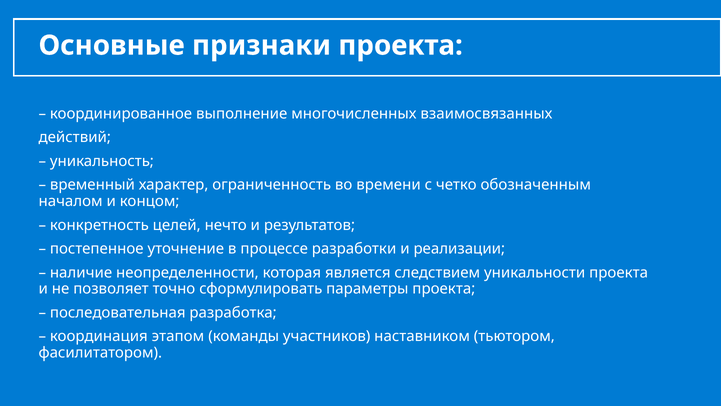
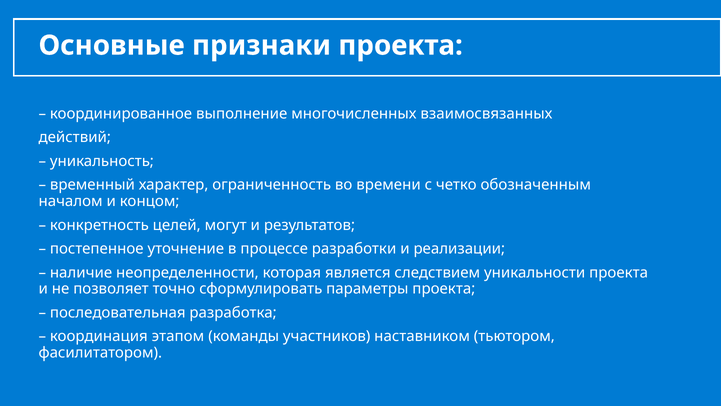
нечто: нечто -> могут
